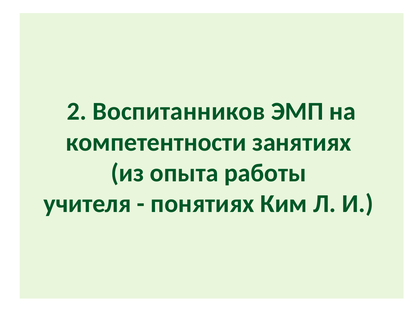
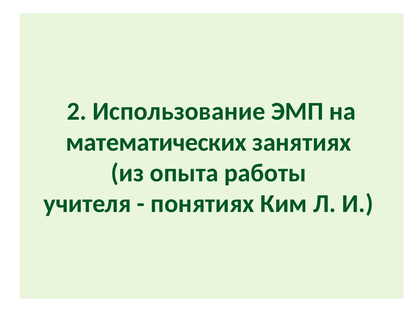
Воспитанников: Воспитанников -> Использование
компетентности: компетентности -> математических
